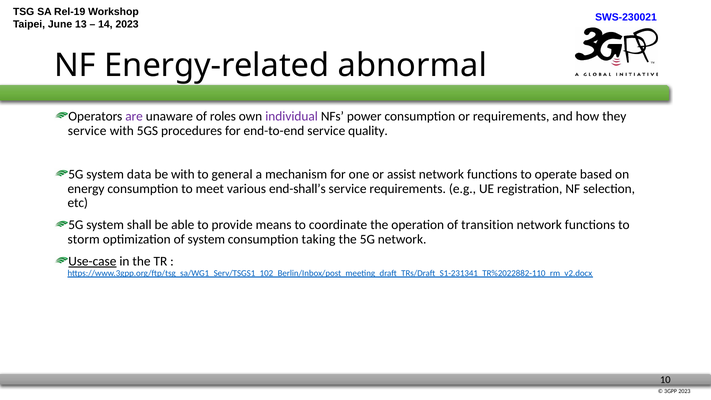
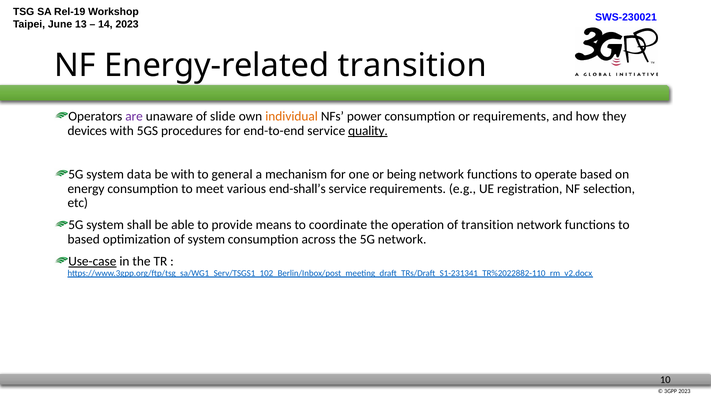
Energy-related abnormal: abnormal -> transition
roles: roles -> slide
individual colour: purple -> orange
service at (87, 131): service -> devices
quality underline: none -> present
assist: assist -> being
storm at (84, 239): storm -> based
taking: taking -> across
